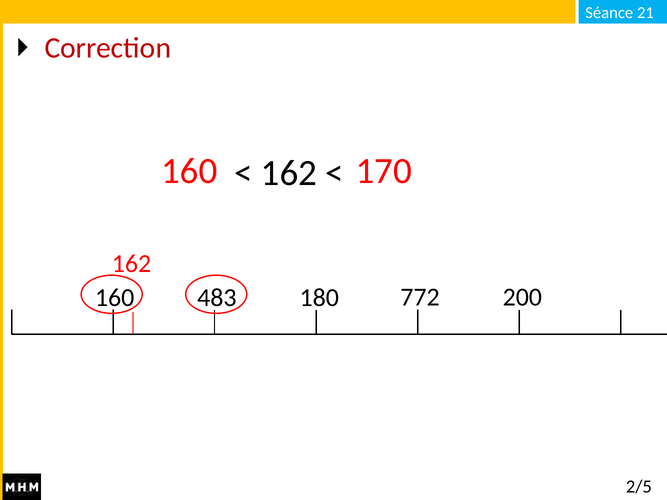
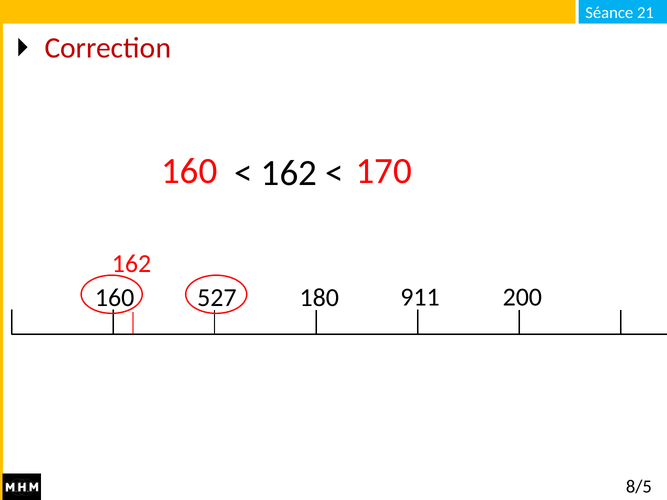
483: 483 -> 527
772: 772 -> 911
2/5: 2/5 -> 8/5
